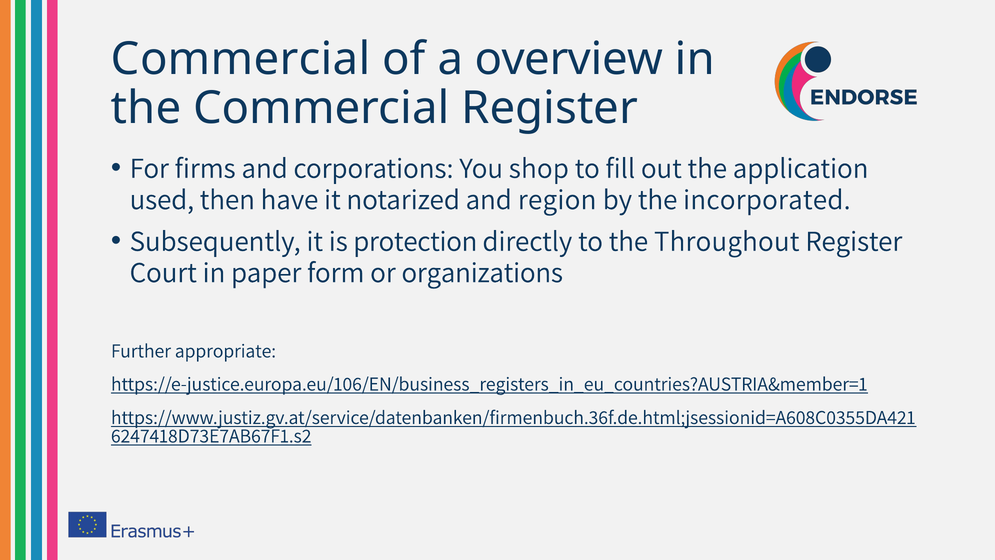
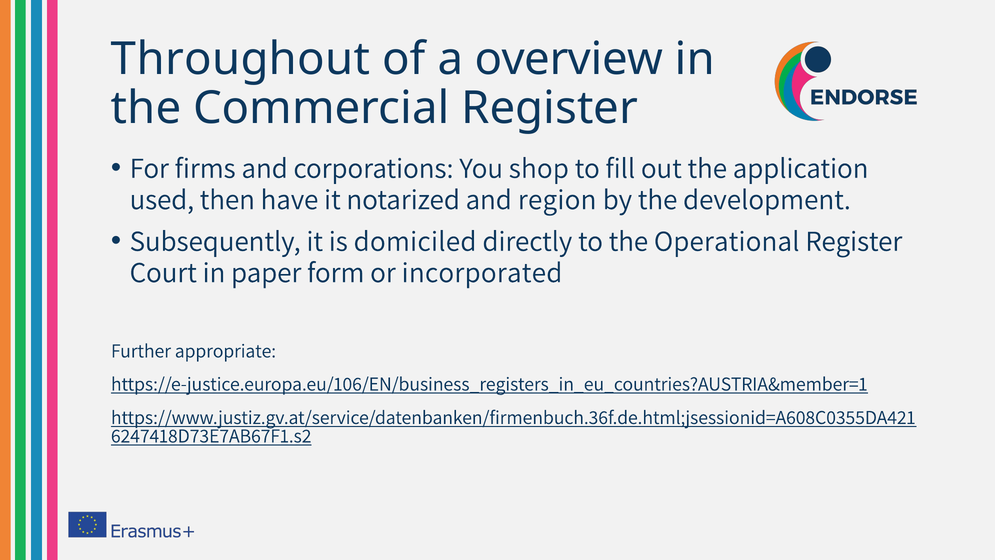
Commercial at (241, 59): Commercial -> Throughout
incorporated: incorporated -> development
protection: protection -> domiciled
Throughout: Throughout -> Operational
organizations: organizations -> incorporated
